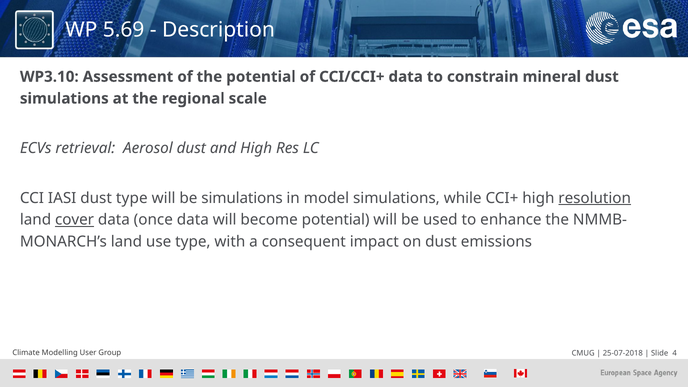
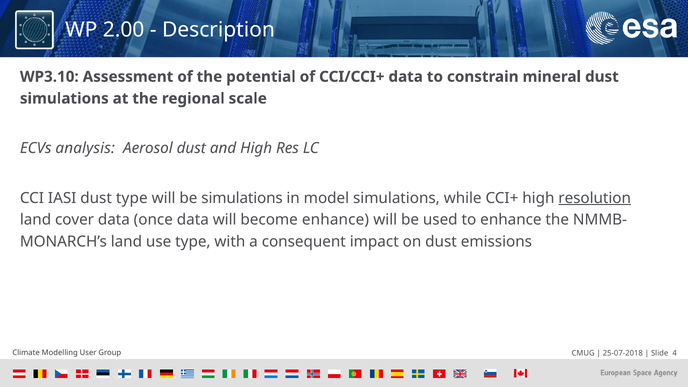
5.69: 5.69 -> 2.00
retrieval: retrieval -> analysis
cover underline: present -> none
become potential: potential -> enhance
